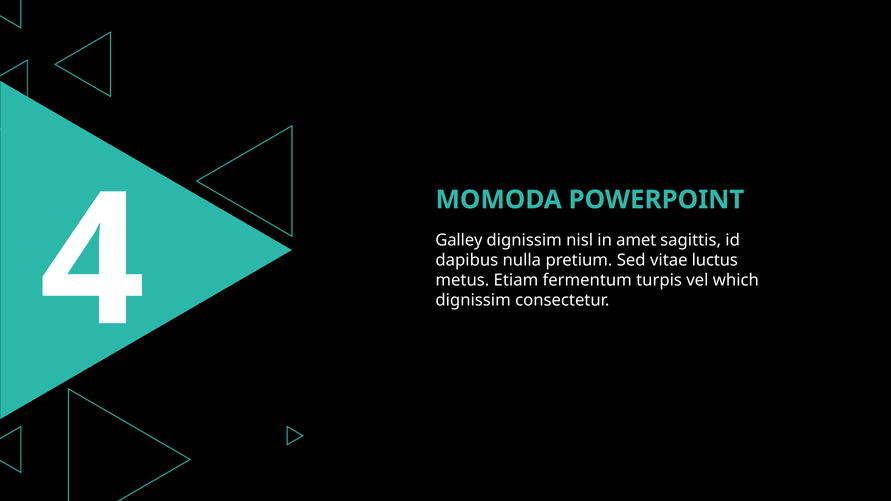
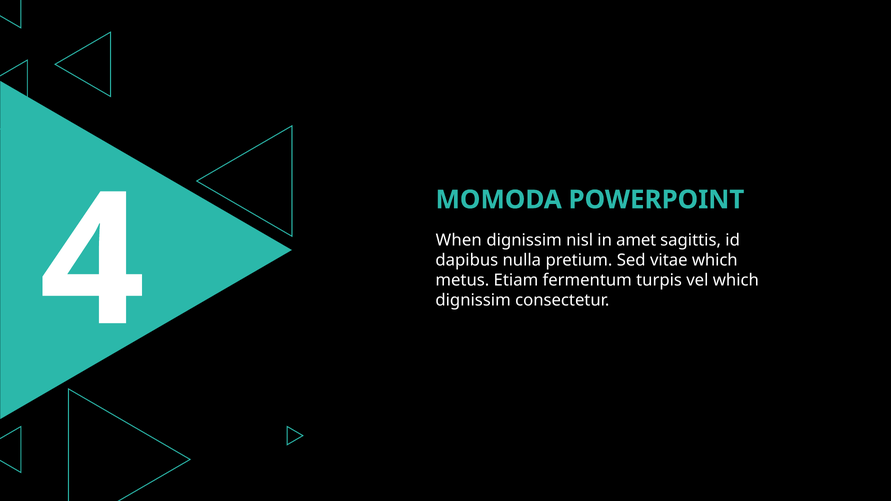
Galley: Galley -> When
vitae luctus: luctus -> which
